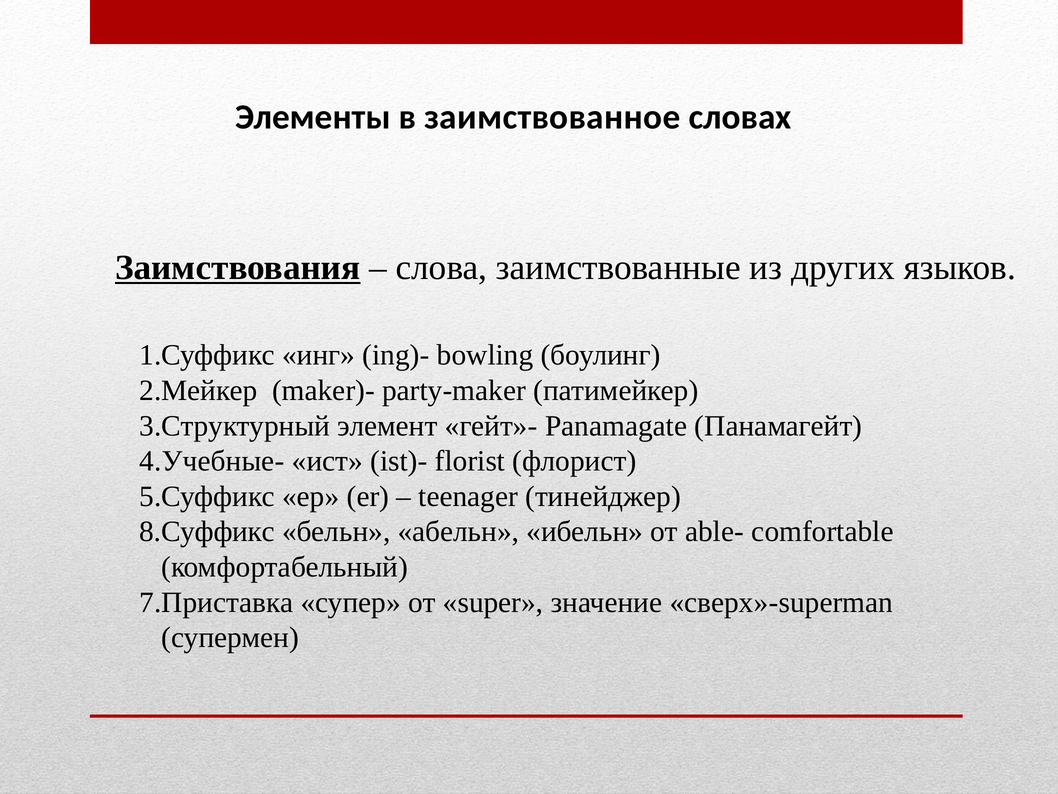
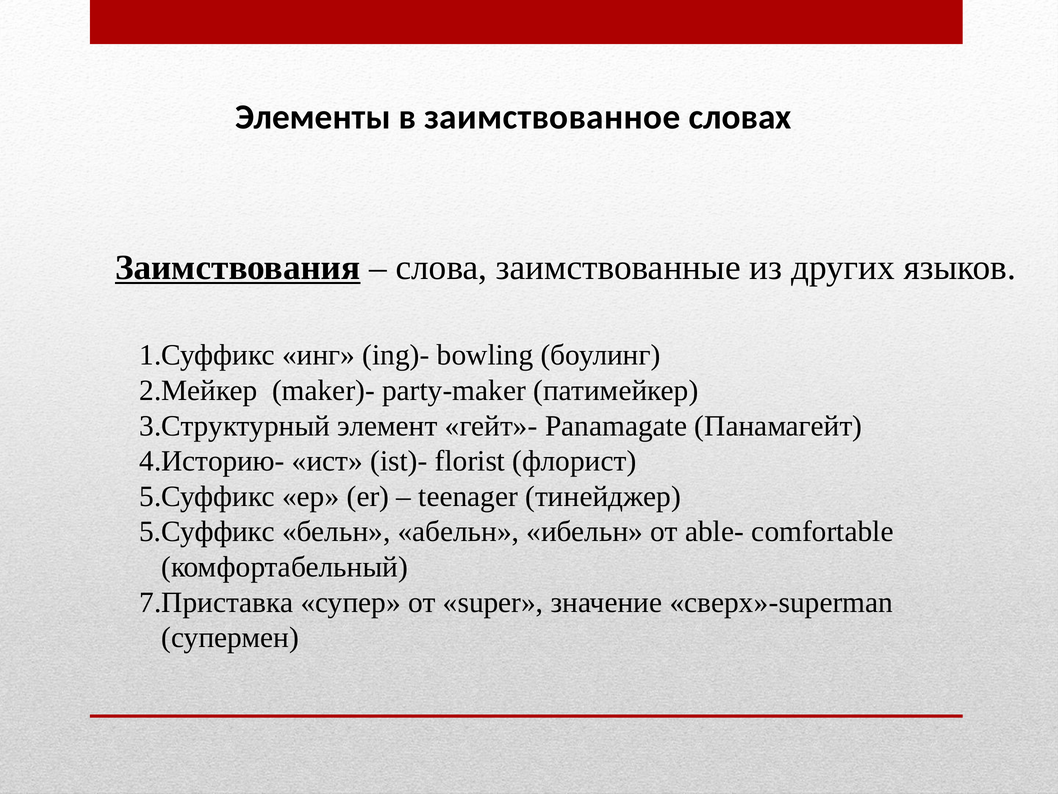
4.Учебные-: 4.Учебные- -> 4.Историю-
8.Суффикс at (207, 531): 8.Суффикс -> 5.Суффикс
